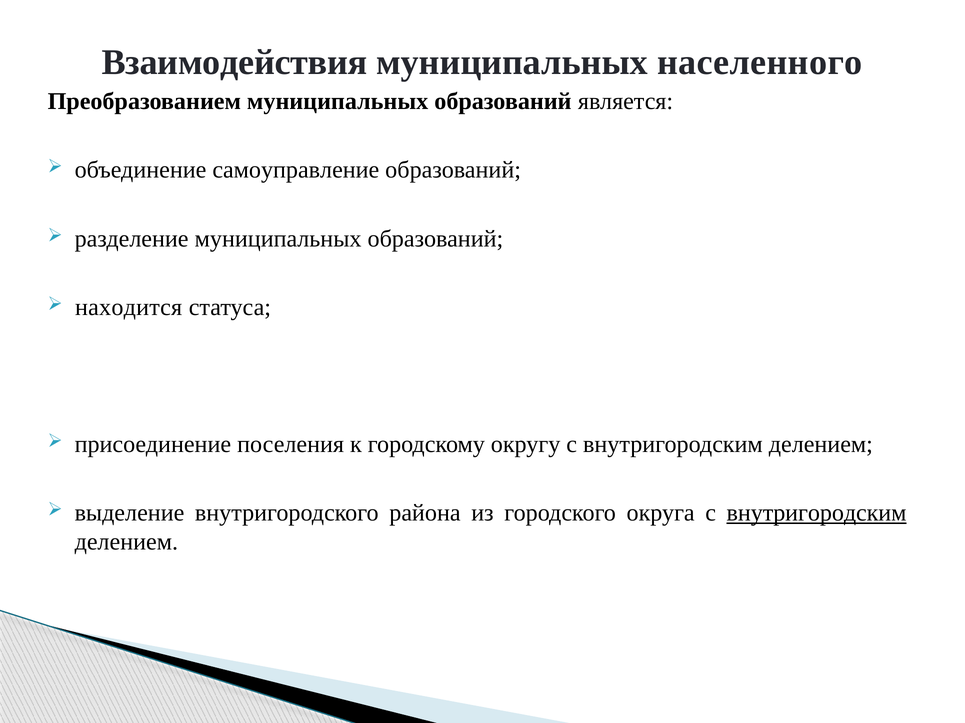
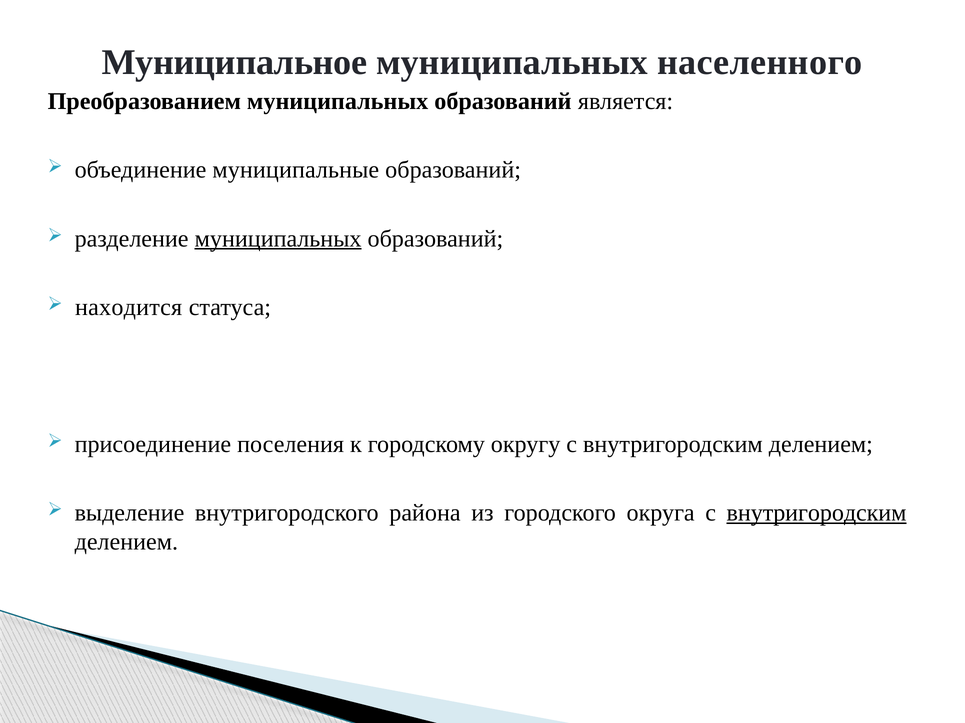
Взаимодействия: Взаимодействия -> Муниципальное
самоуправление: самоуправление -> муниципальные
муниципальных at (278, 239) underline: none -> present
